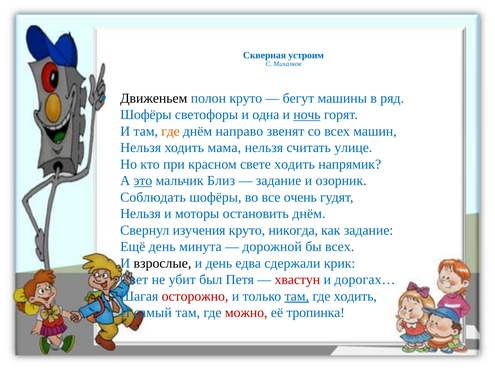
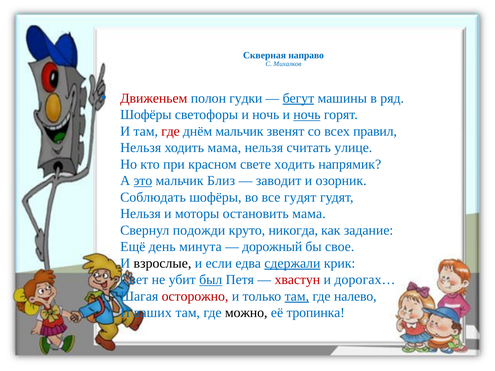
устроим: устроим -> направо
Движеньем colour: black -> red
полон круто: круто -> гудки
бегут underline: none -> present
светофоры и одна: одна -> ночь
где at (171, 131) colour: orange -> red
днём направо: направо -> мальчик
машин: машин -> правил
задание at (279, 181): задание -> заводит
все очень: очень -> гудят
остановить днём: днём -> мама
изучения: изучения -> подожди
дорожной: дорожной -> дорожный
бы всех: всех -> свое
и день: день -> если
сдержали underline: none -> present
был underline: none -> present
где ходить: ходить -> налево
самый: самый -> ваших
можно colour: red -> black
